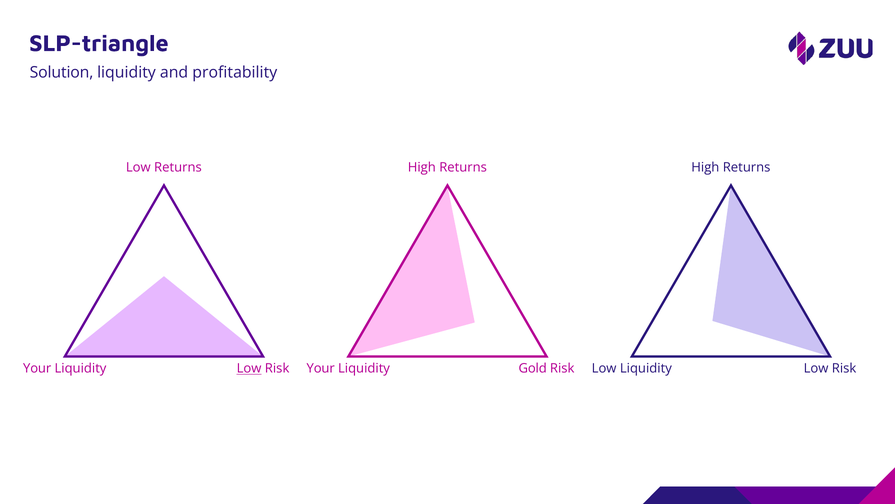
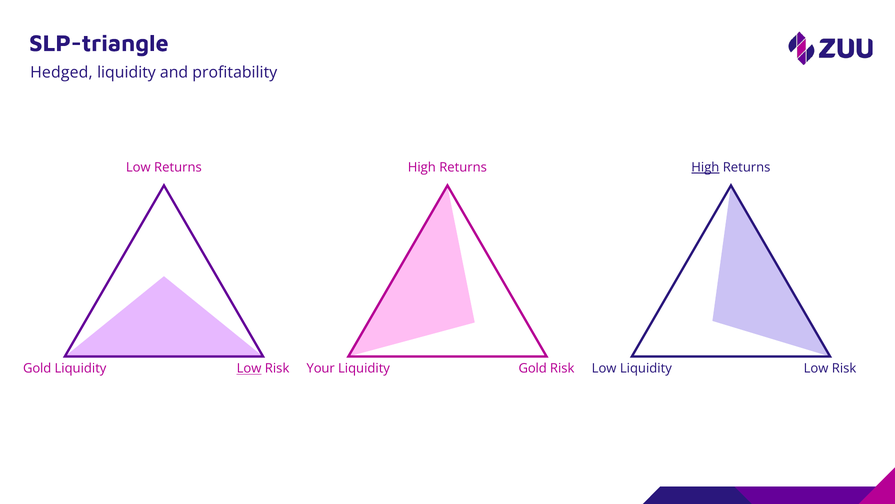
Solution: Solution -> Hedged
High at (705, 167) underline: none -> present
Your at (37, 368): Your -> Gold
